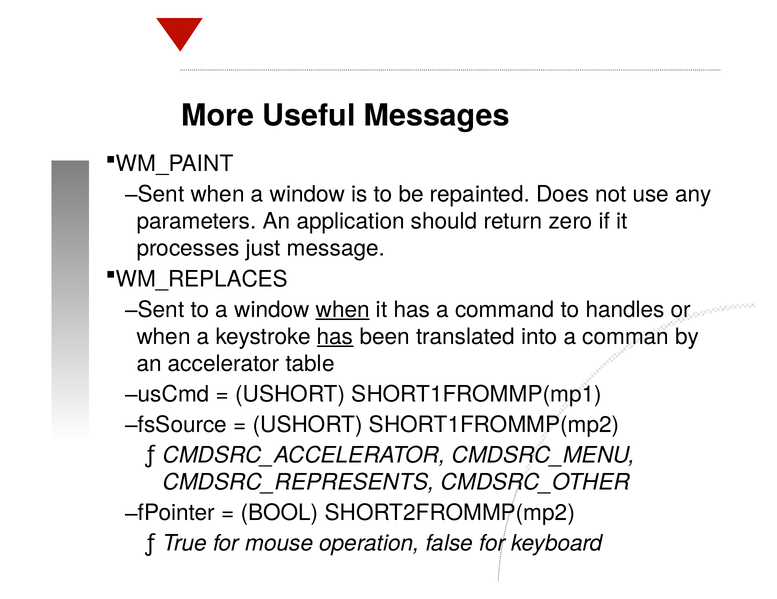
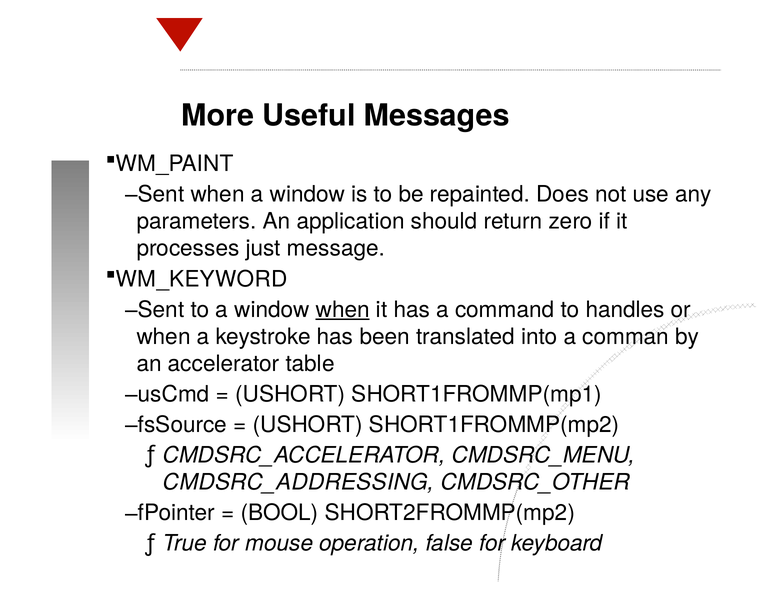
WM_REPLACES: WM_REPLACES -> WM_KEYWORD
has at (335, 337) underline: present -> none
CMDSRC_REPRESENTS: CMDSRC_REPRESENTS -> CMDSRC_ADDRESSING
